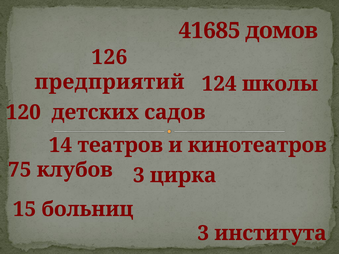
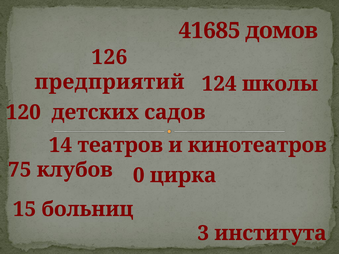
клубов 3: 3 -> 0
